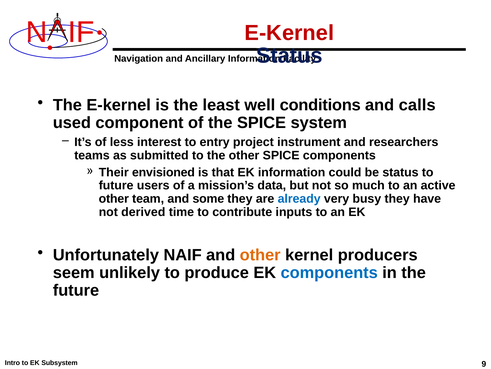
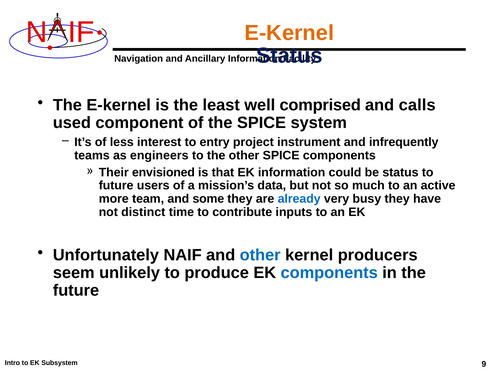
E-Kernel at (289, 33) colour: red -> orange
conditions: conditions -> comprised
researchers: researchers -> infrequently
submitted: submitted -> engineers
other at (114, 199): other -> more
derived: derived -> distinct
other at (260, 255) colour: orange -> blue
